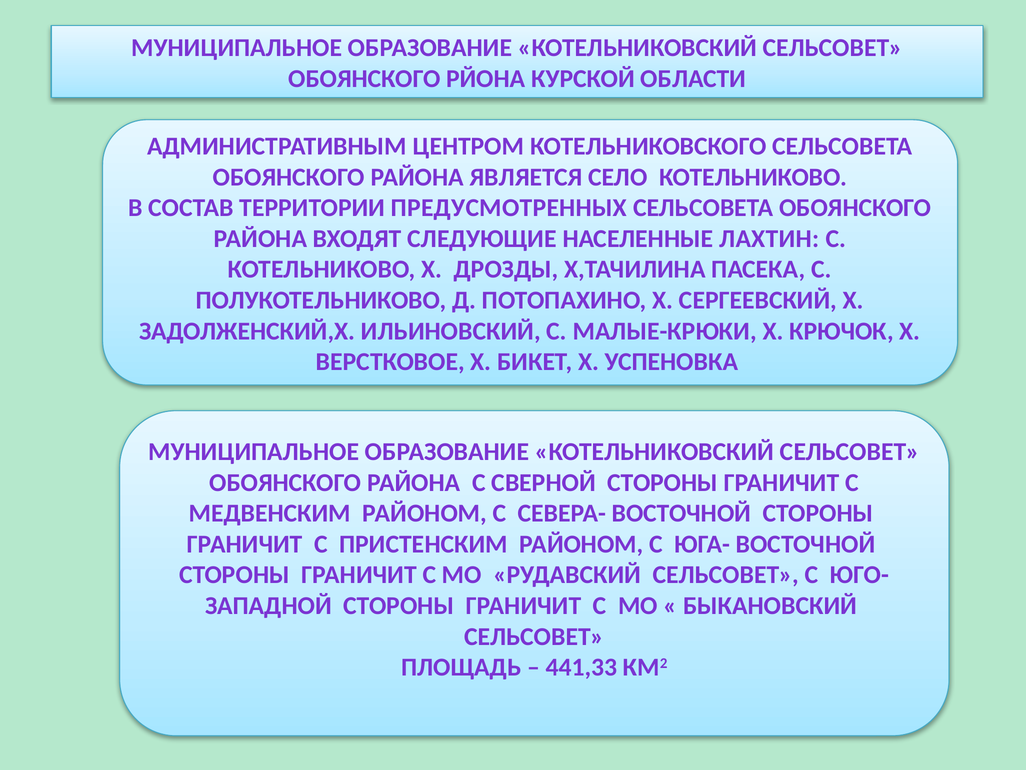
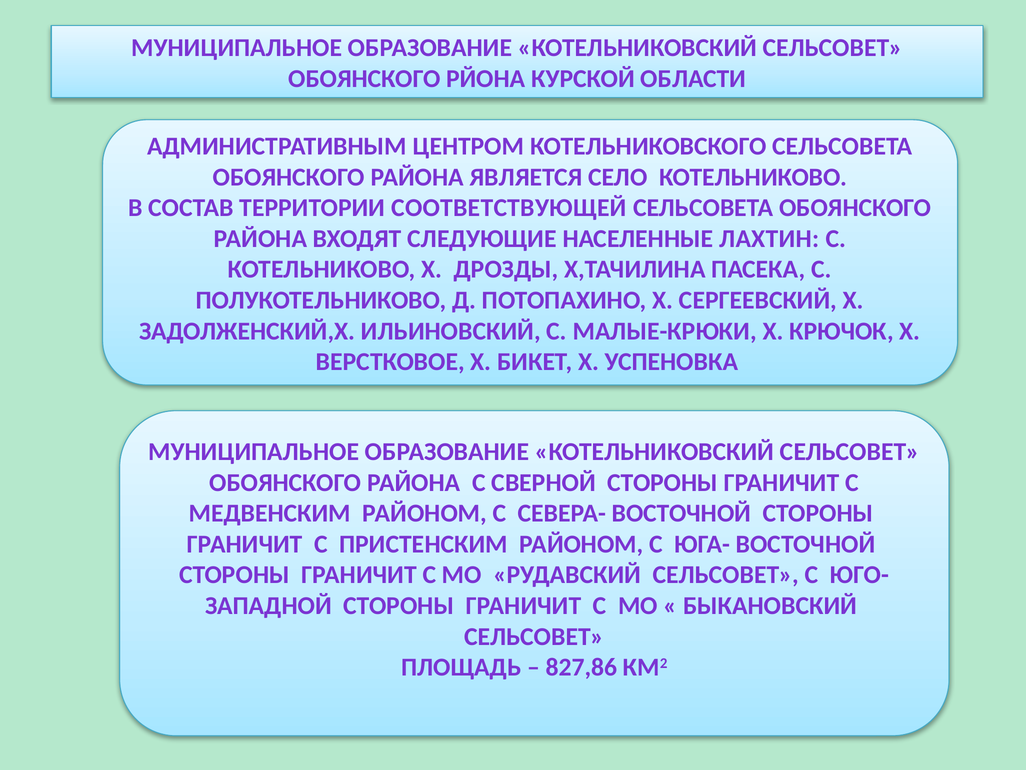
ПРЕДУСМОТРЕННЫХ: ПРЕДУСМОТРЕННЫХ -> СООТВЕТСТВУЮЩЕЙ
441,33: 441,33 -> 827,86
